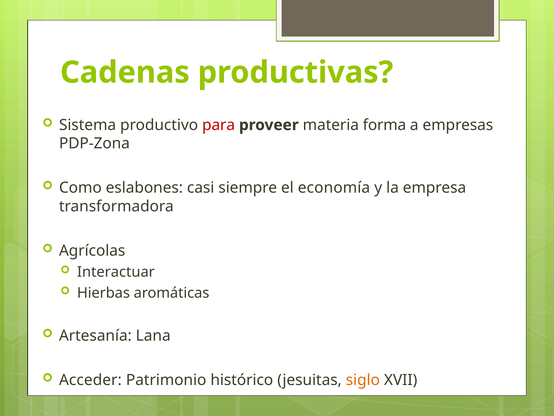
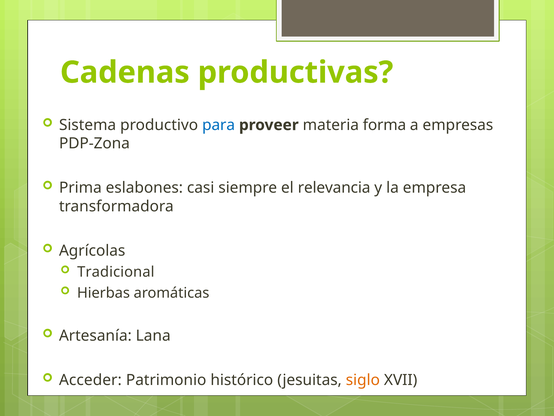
para colour: red -> blue
Como: Como -> Prima
economía: economía -> relevancia
Interactuar: Interactuar -> Tradicional
